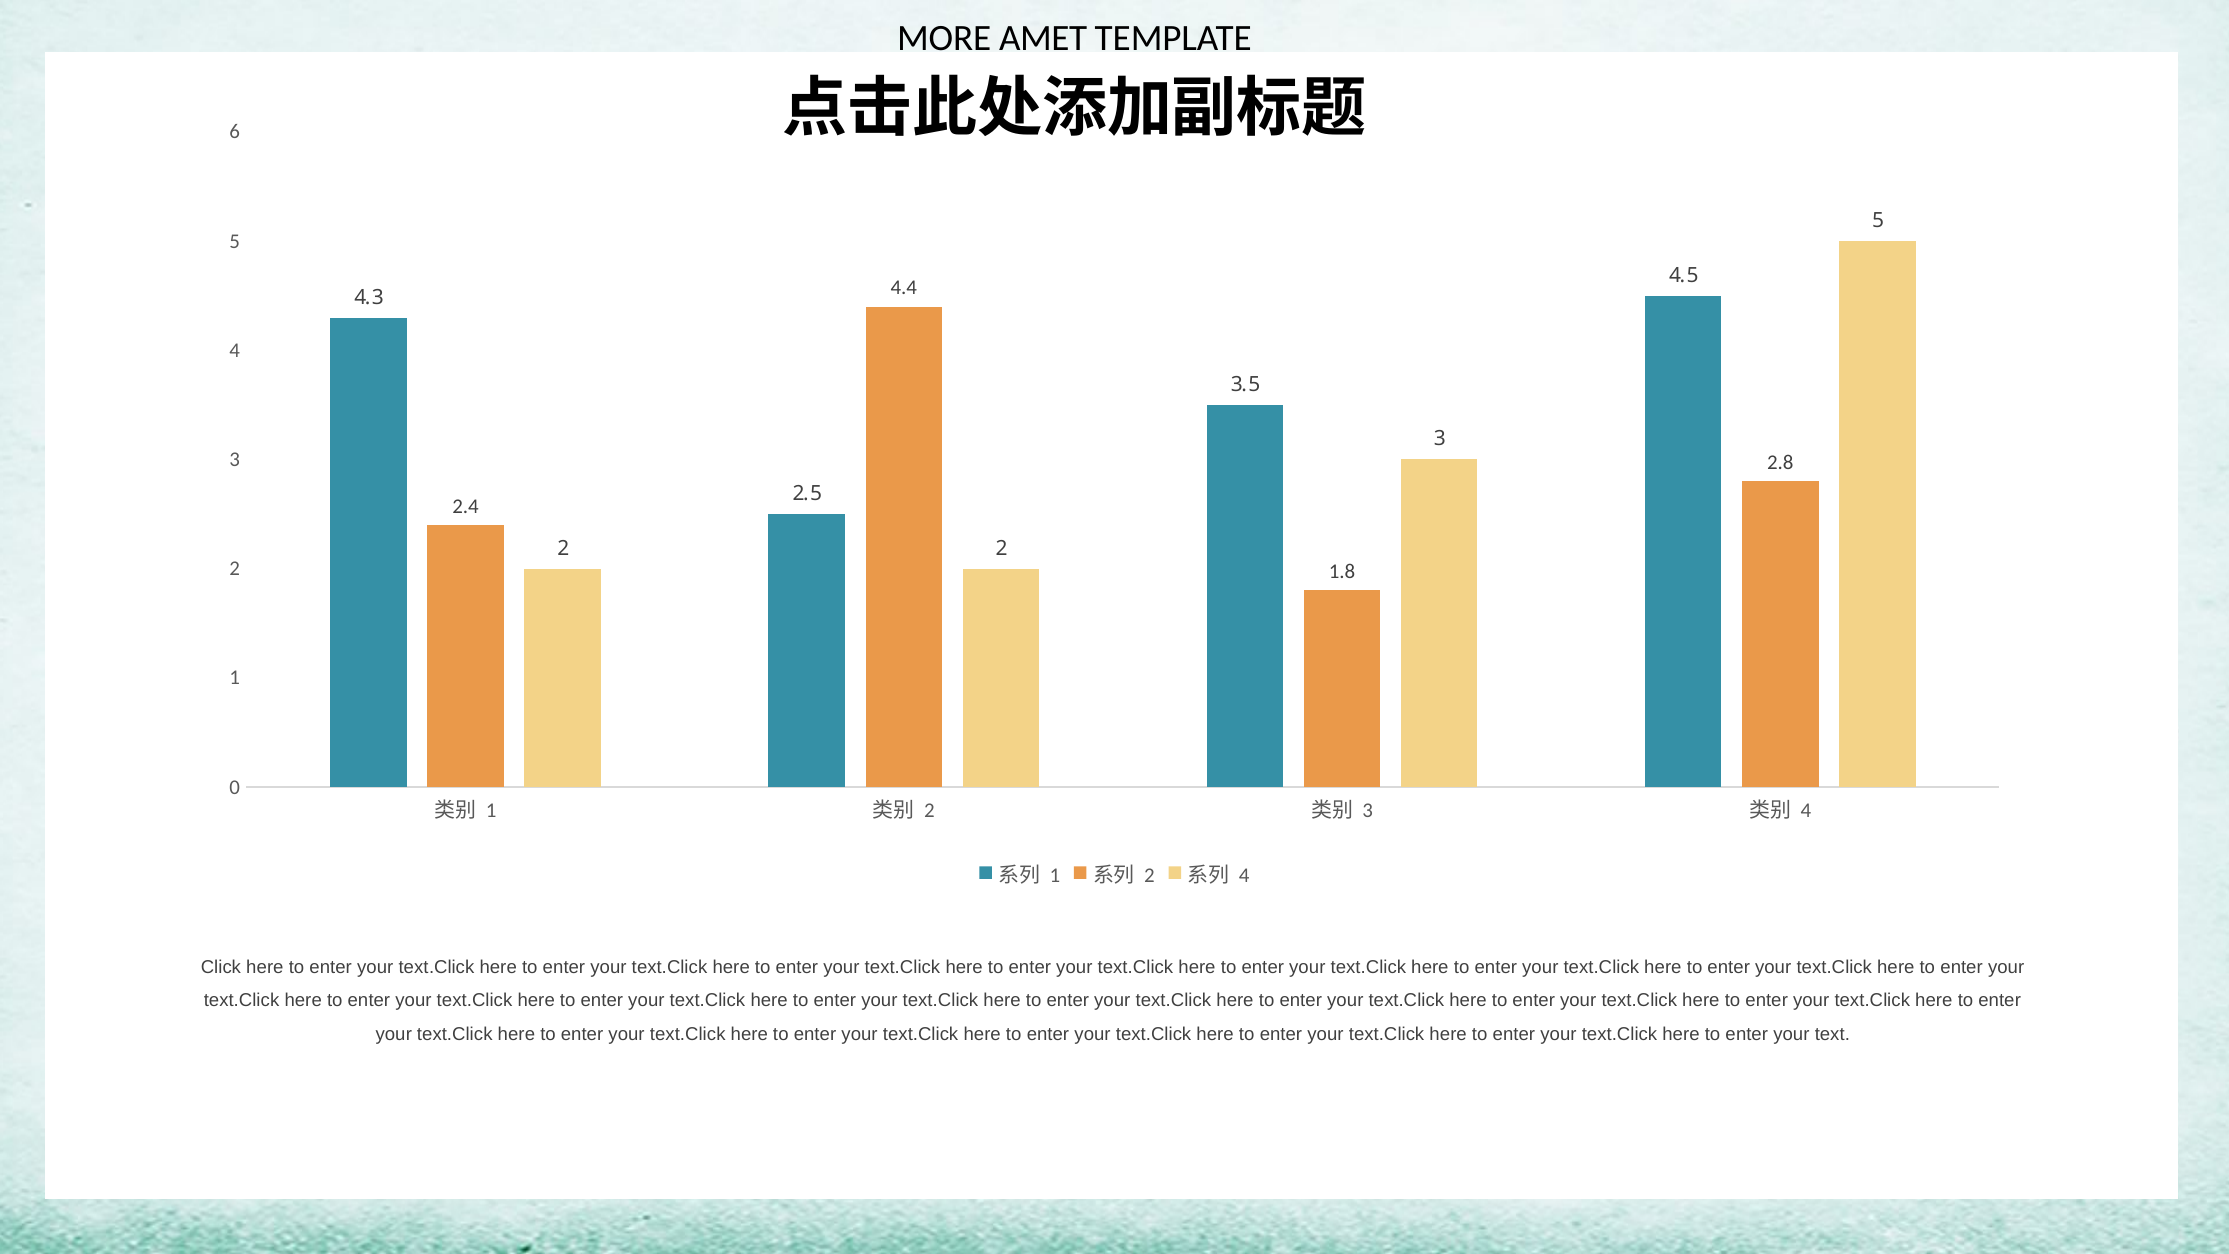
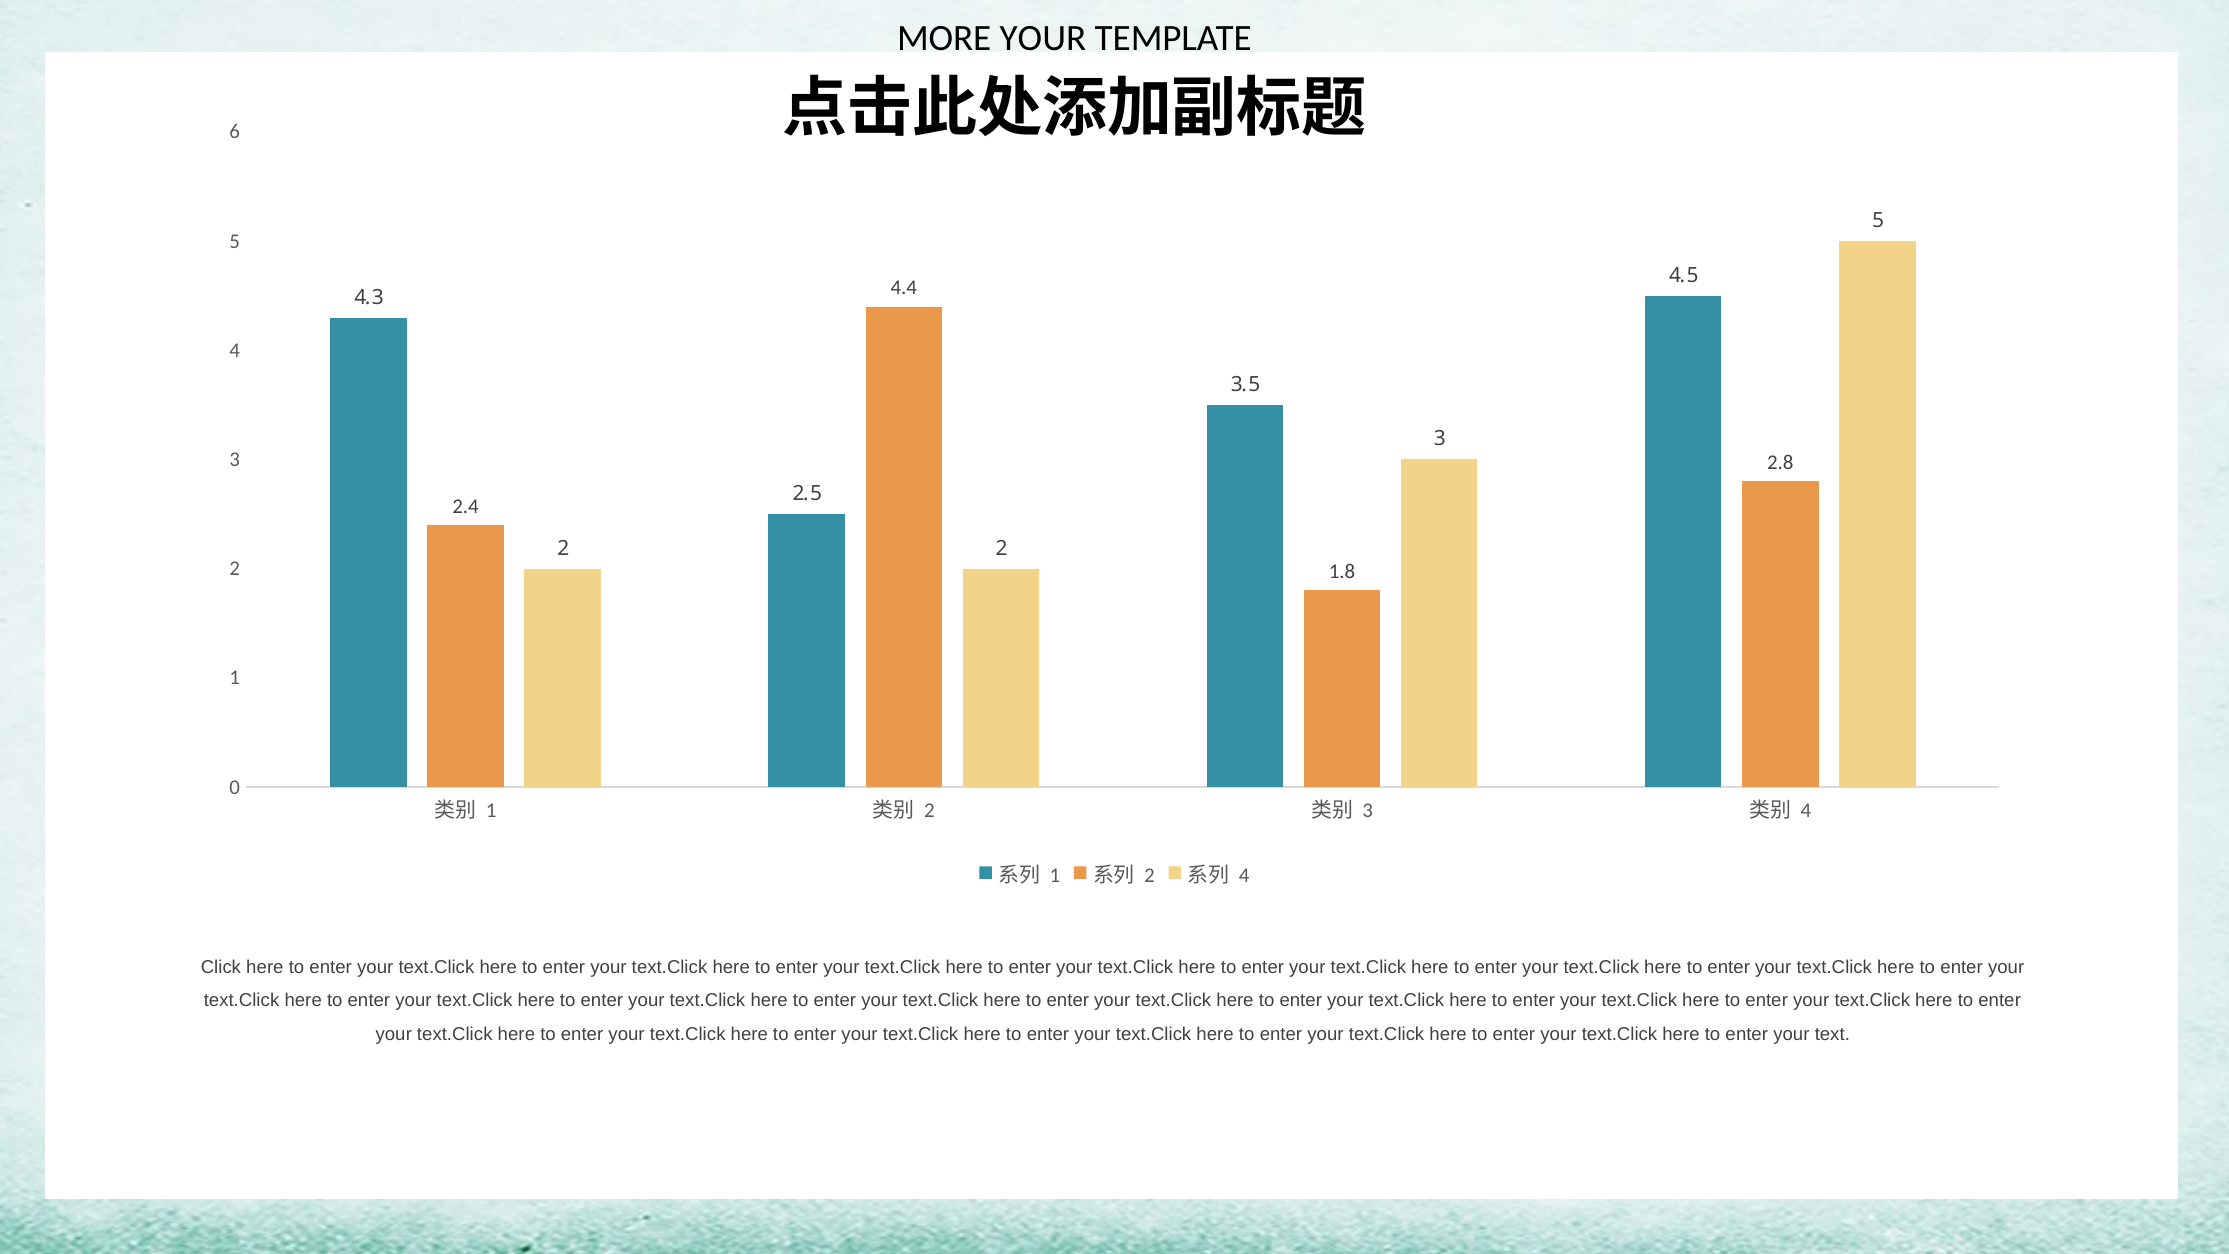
MORE AMET: AMET -> YOUR
